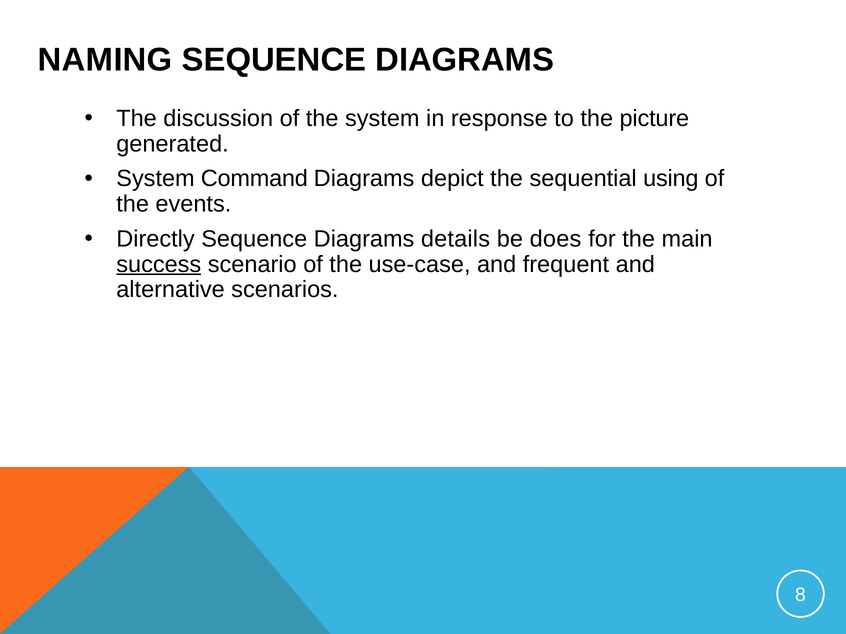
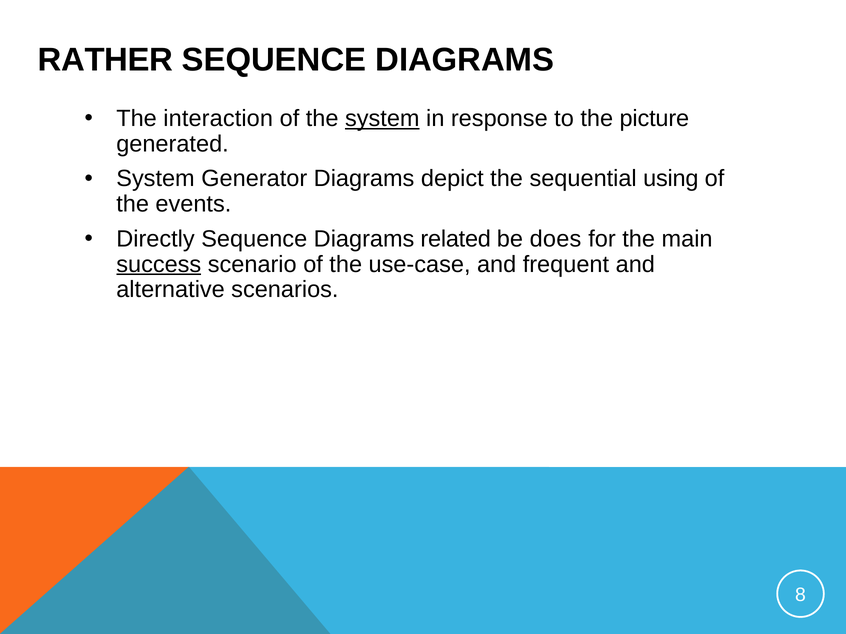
NAMING: NAMING -> RATHER
discussion: discussion -> interaction
system at (382, 119) underline: none -> present
Command: Command -> Generator
details: details -> related
